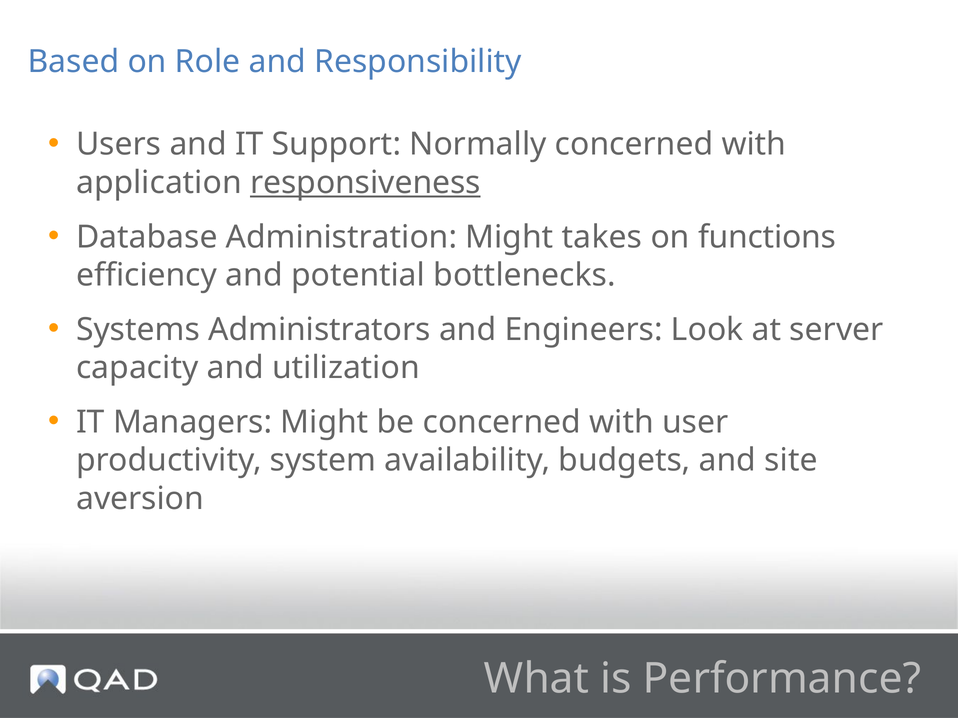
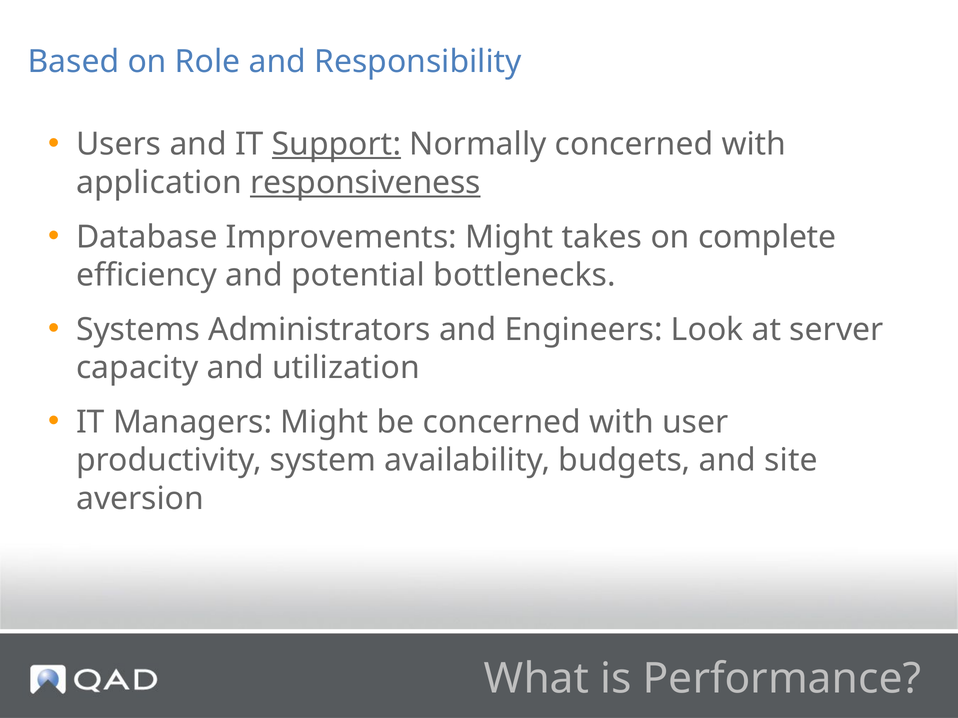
Support underline: none -> present
Administration: Administration -> Improvements
functions: functions -> complete
